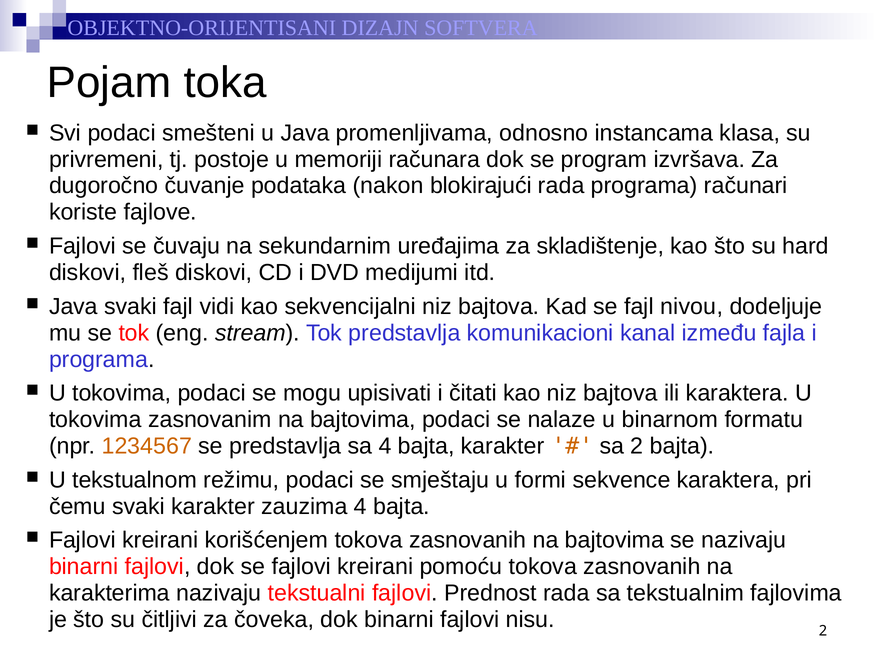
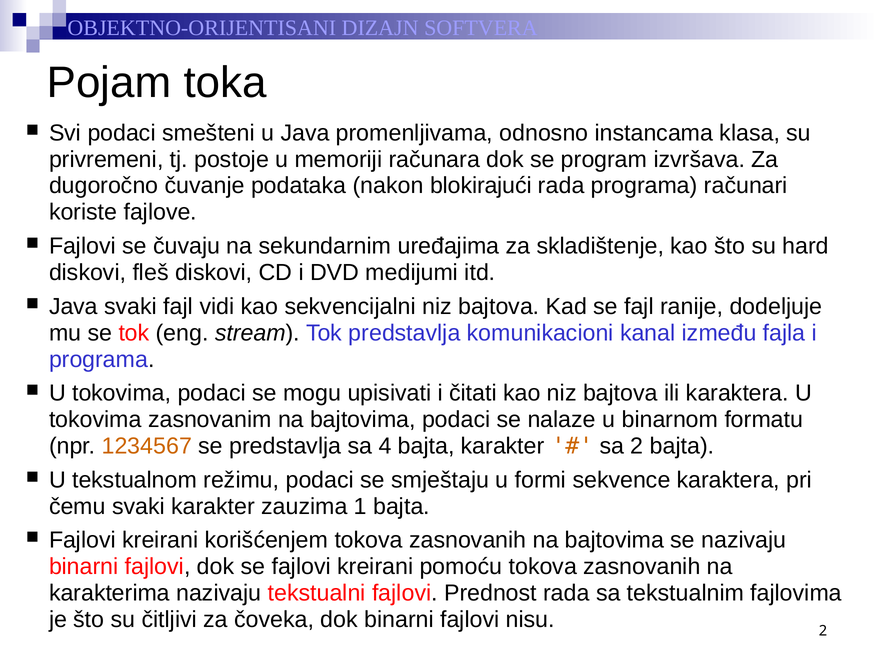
nivou: nivou -> ranije
zauzima 4: 4 -> 1
